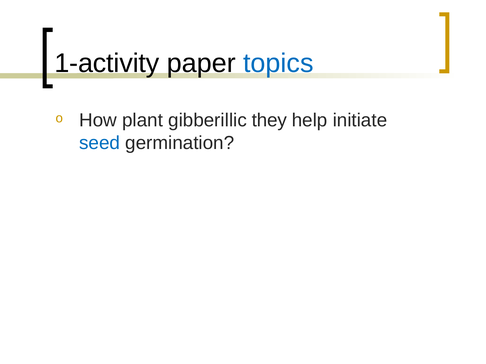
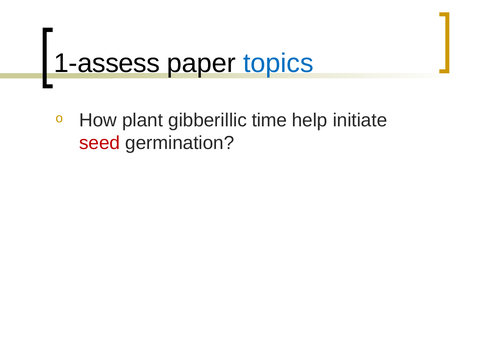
1-activity: 1-activity -> 1-assess
they: they -> time
seed colour: blue -> red
